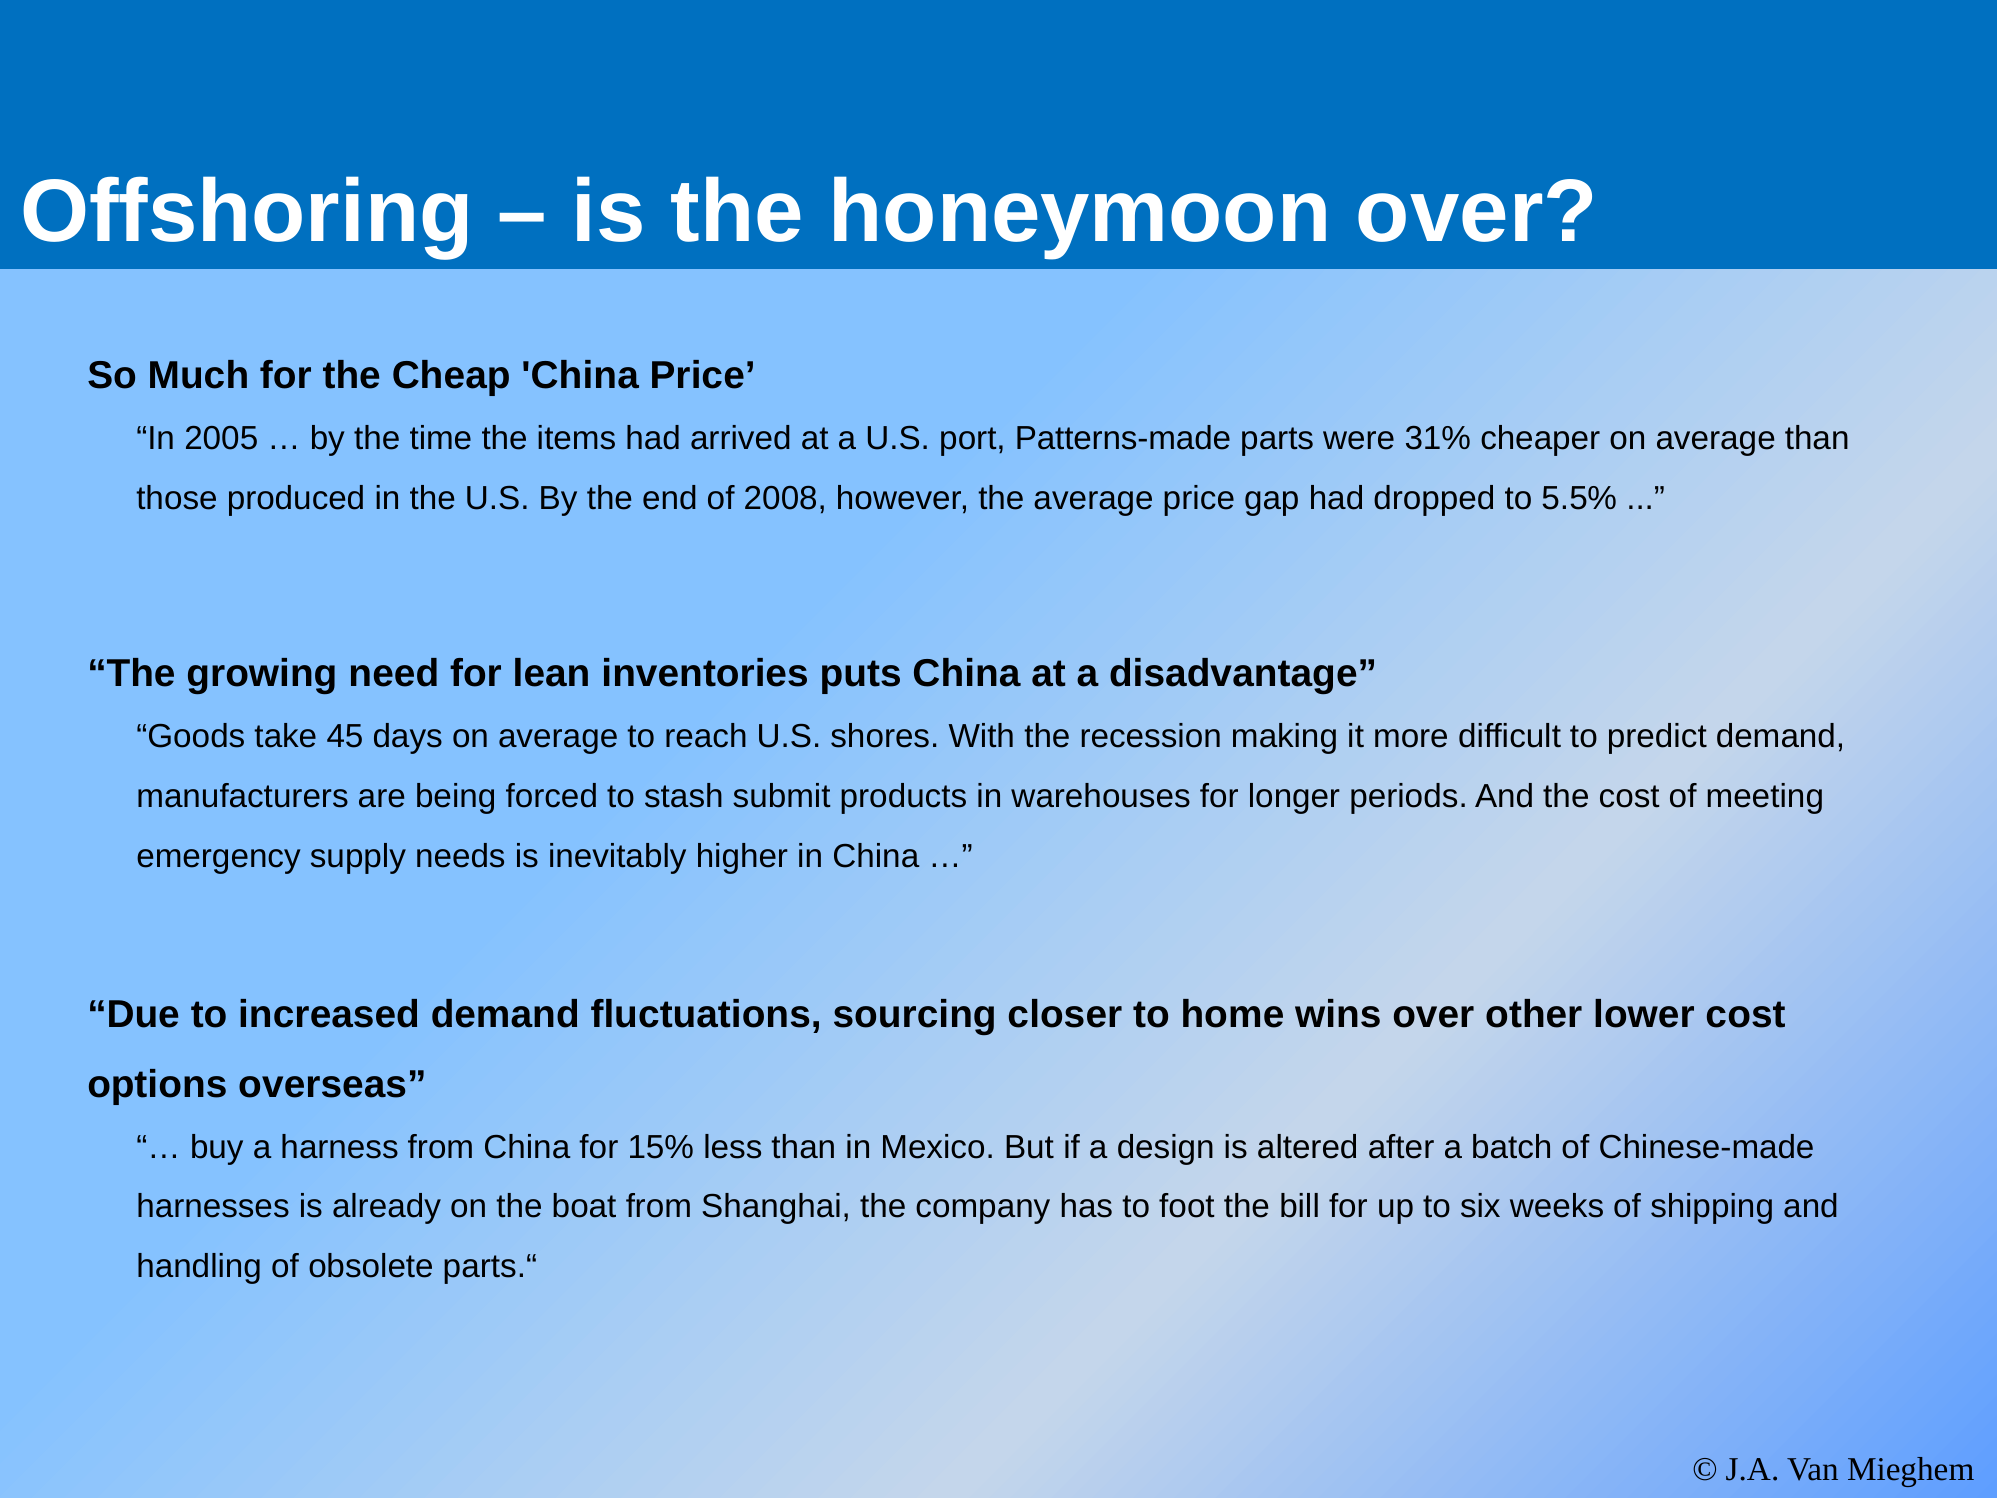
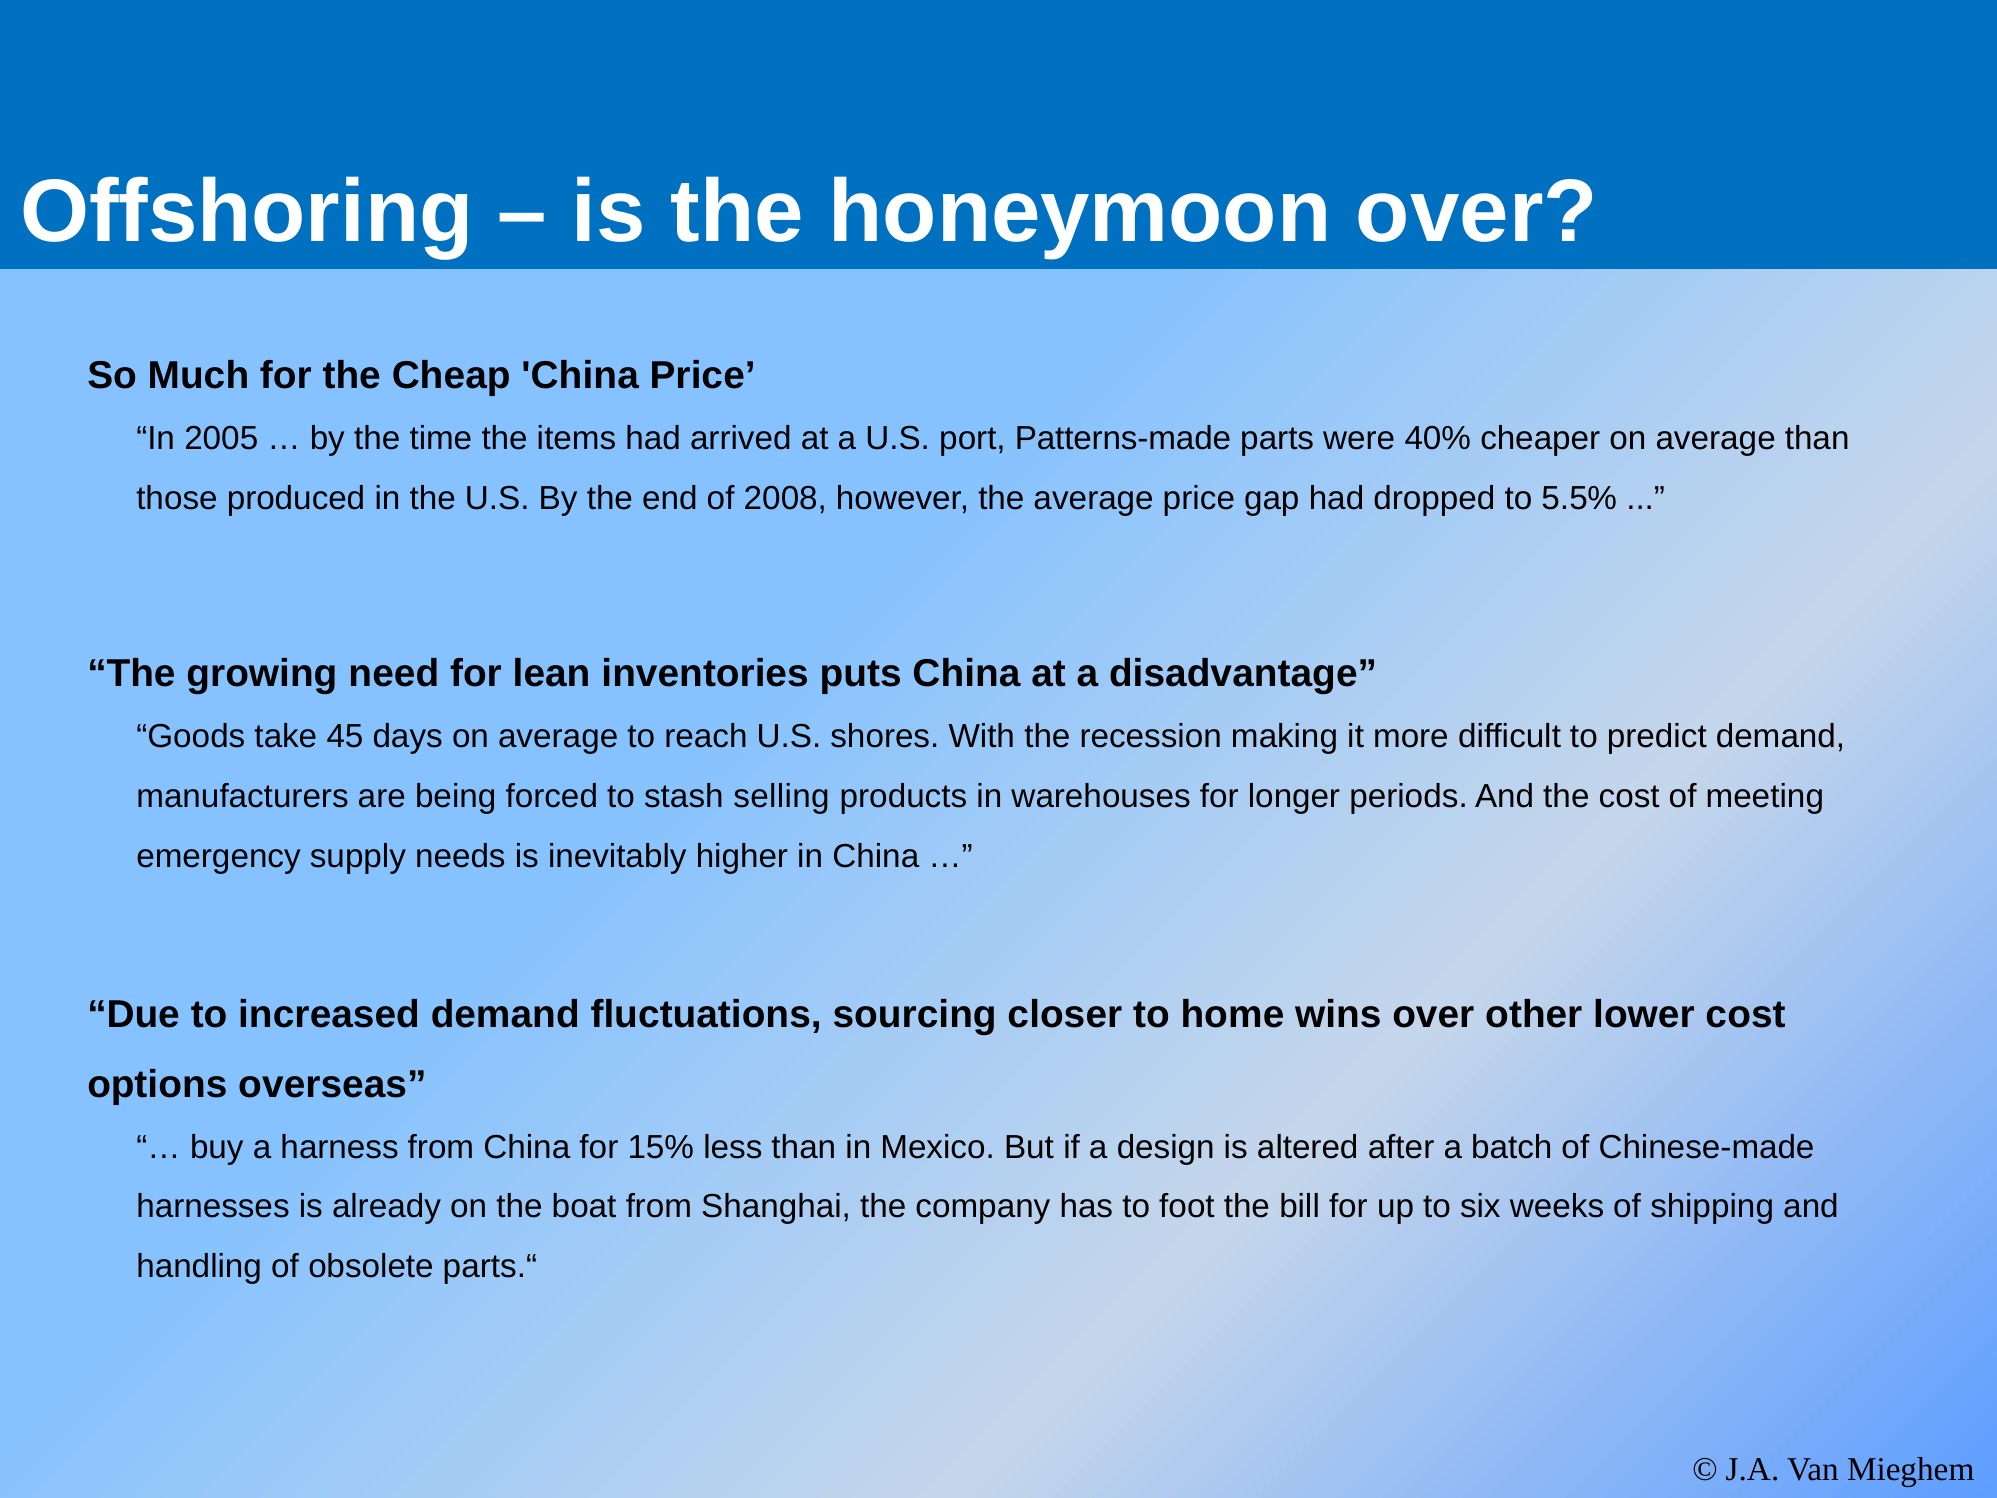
31%: 31% -> 40%
submit: submit -> selling
